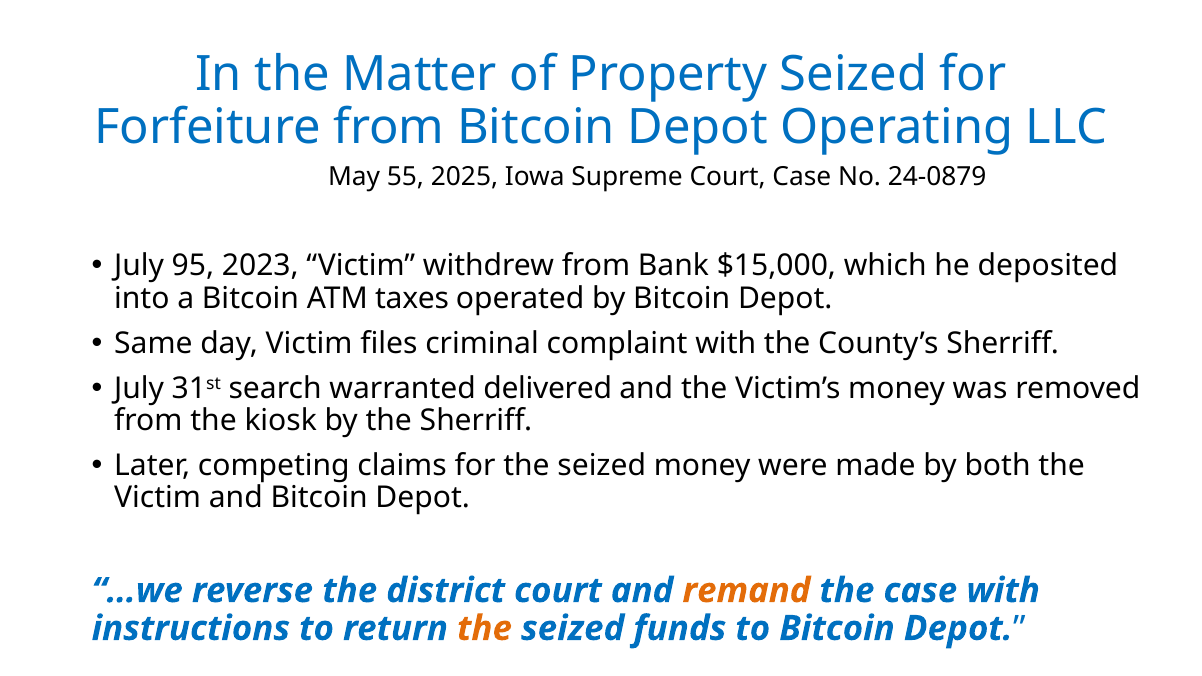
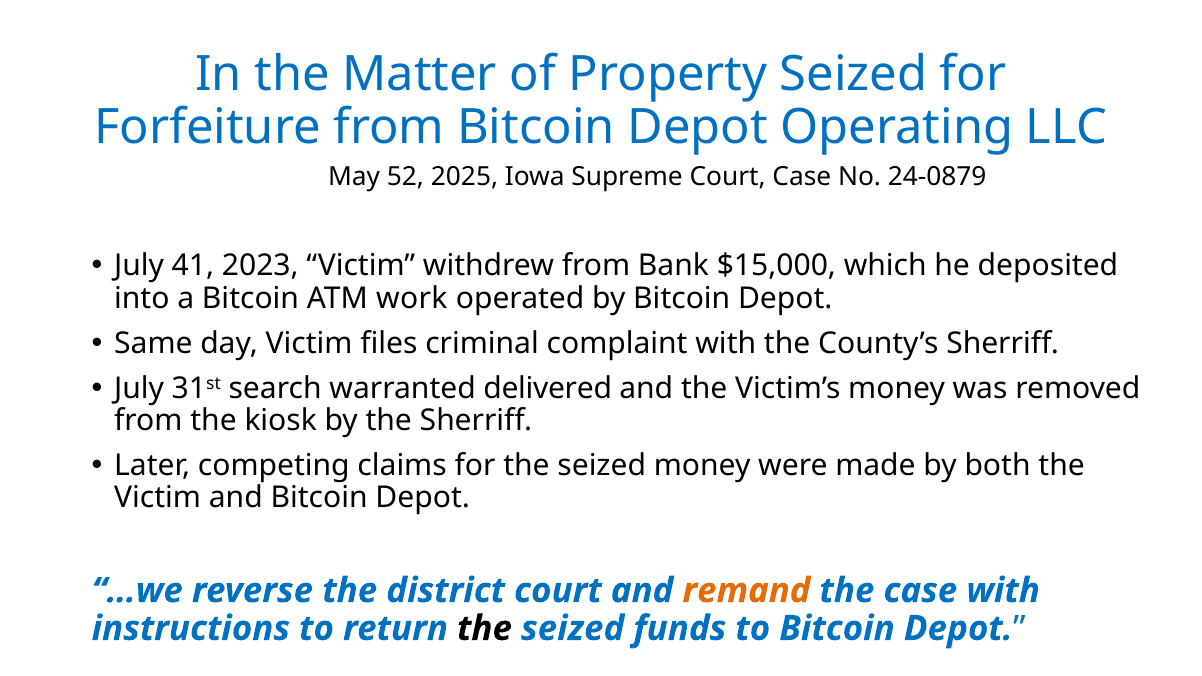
55: 55 -> 52
95: 95 -> 41
taxes: taxes -> work
the at (485, 629) colour: orange -> black
